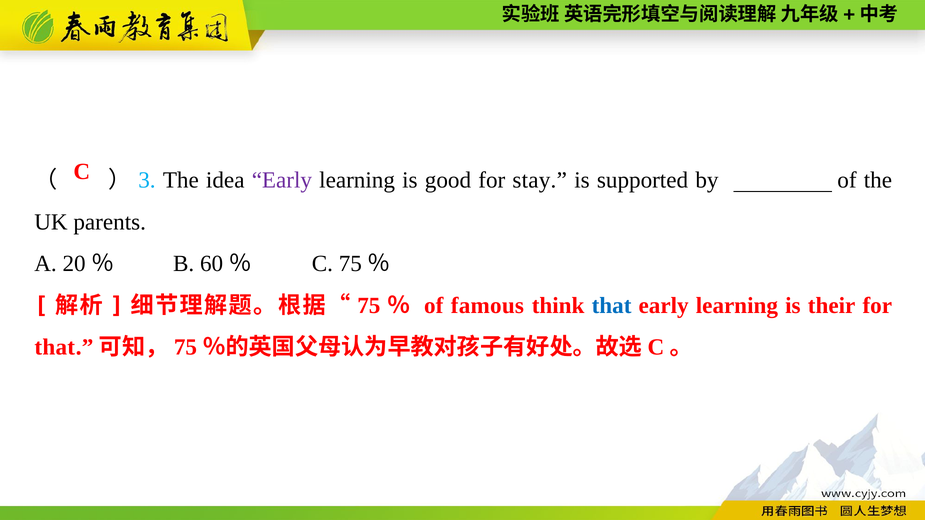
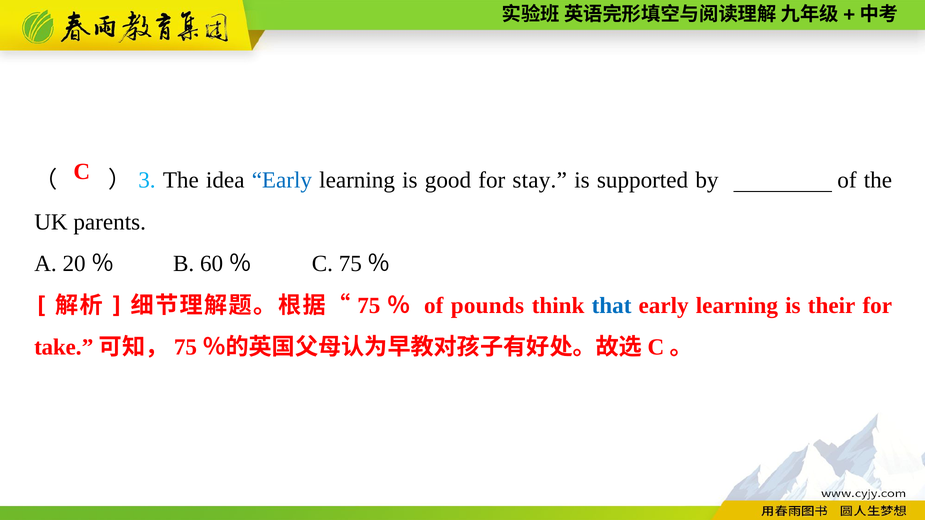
Early at (282, 180) colour: purple -> blue
famous: famous -> pounds
that at (55, 347): that -> take
